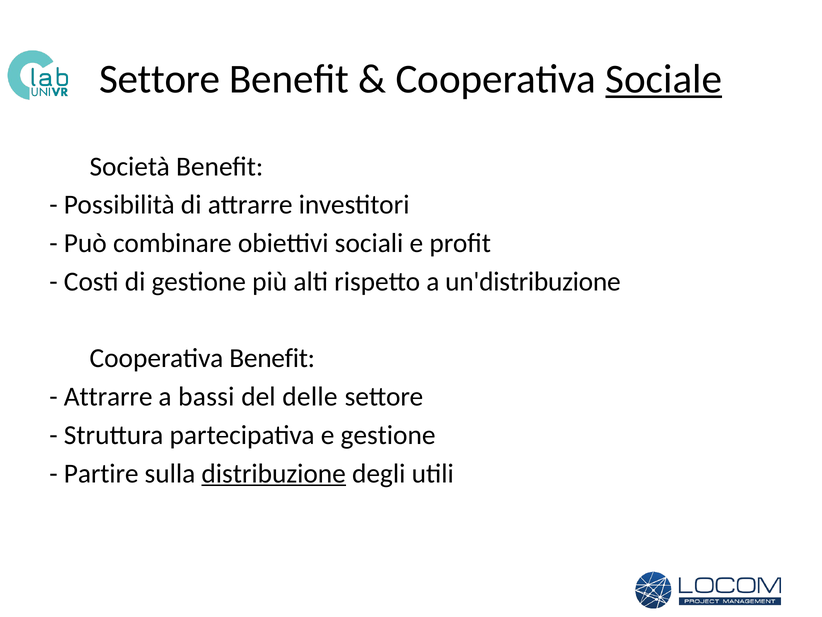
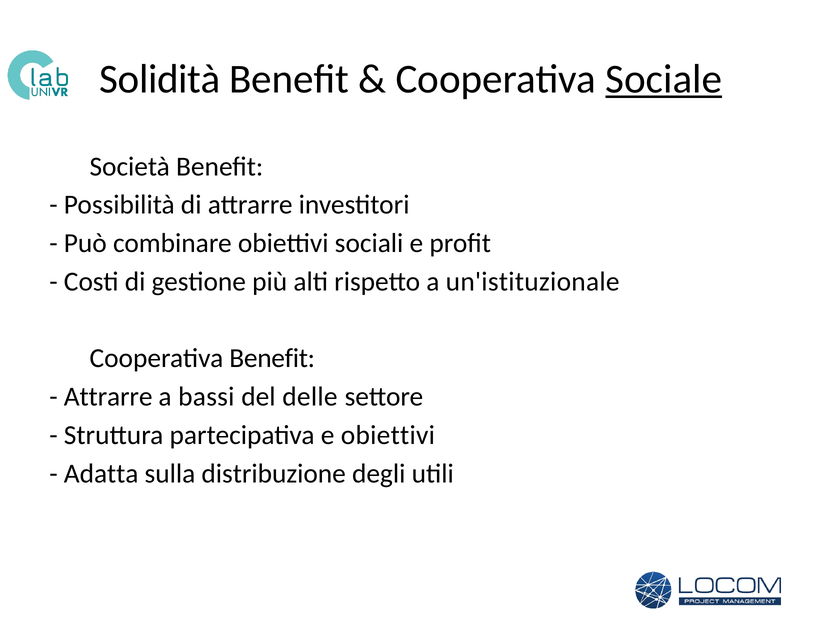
Settore at (160, 79): Settore -> Solidità
un'distribuzione: un'distribuzione -> un'istituzionale
e gestione: gestione -> obiettivi
Partire: Partire -> Adatta
distribuzione underline: present -> none
